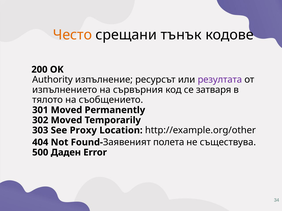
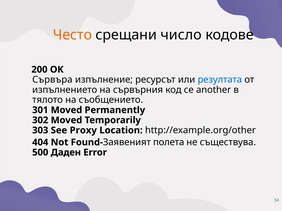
тънък: тънък -> число
Аuthority: Аuthority -> Сървъра
резултата colour: purple -> blue
затваря: затваря -> another
